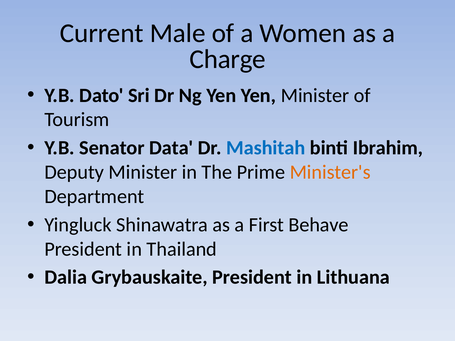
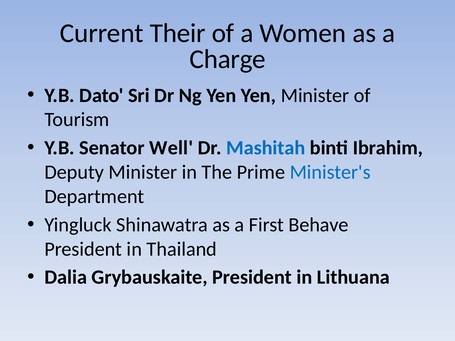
Male: Male -> Their
Data: Data -> Well
Minister's colour: orange -> blue
